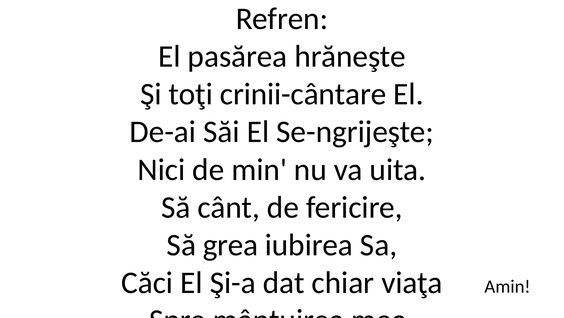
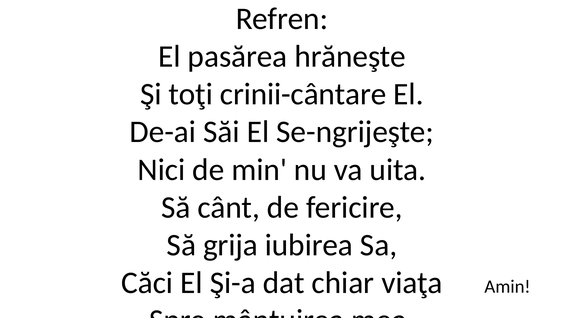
grea: grea -> grija
